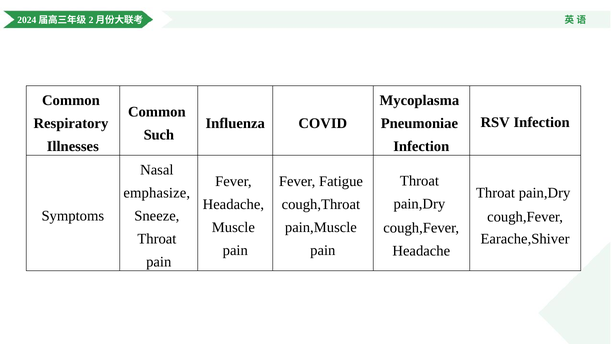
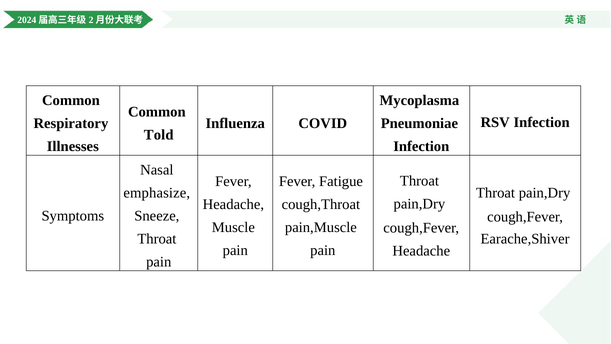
Such: Such -> Told
